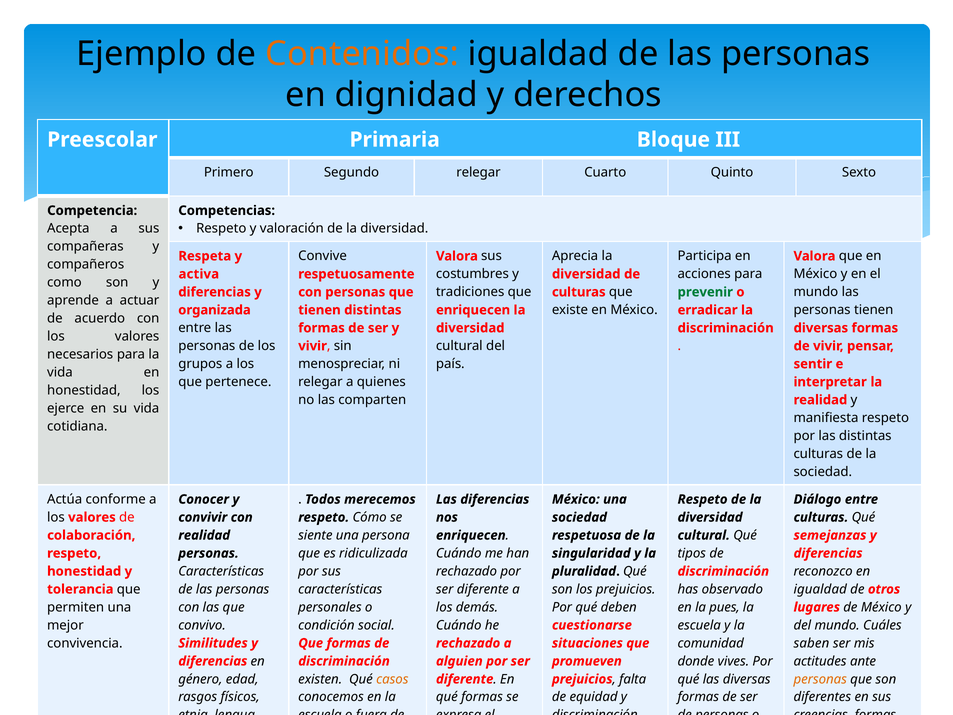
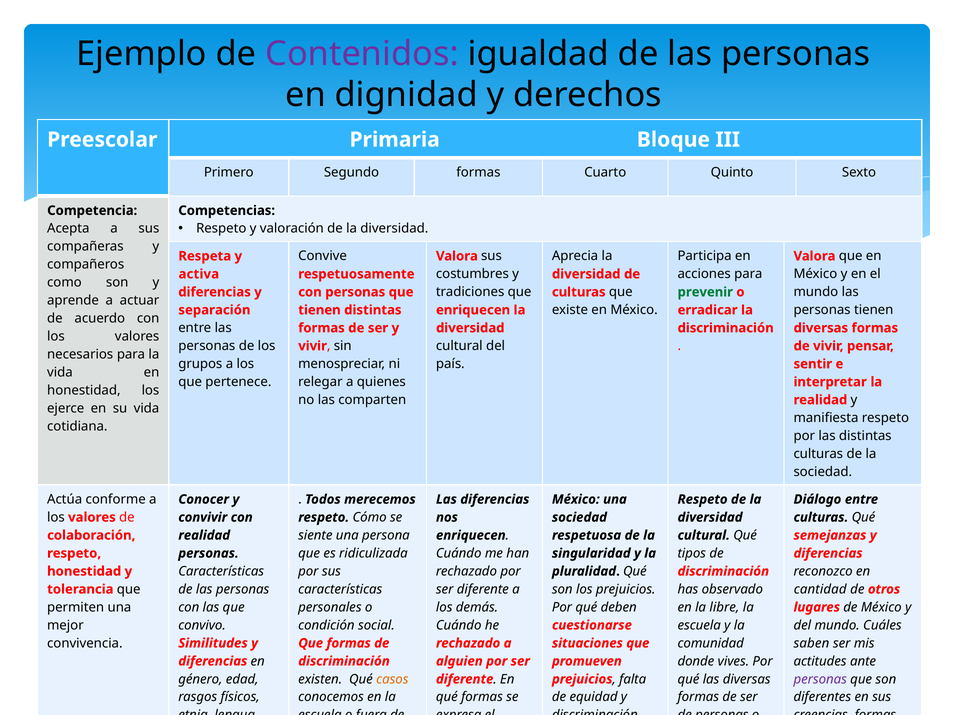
Contenidos colour: orange -> purple
Segundo relegar: relegar -> formas
organizada: organizada -> separación
igualdad at (820, 589): igualdad -> cantidad
pues: pues -> libre
personas at (820, 679) colour: orange -> purple
